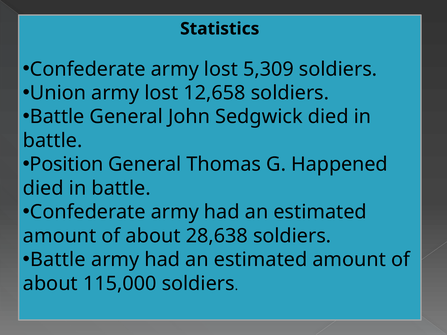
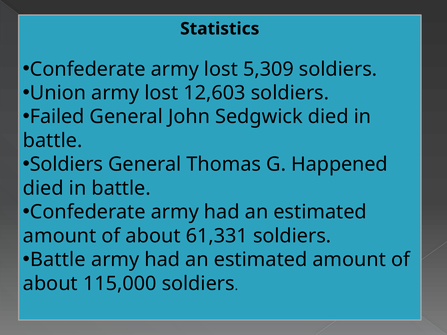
12,658: 12,658 -> 12,603
Battle at (57, 117): Battle -> Failed
Position at (67, 165): Position -> Soldiers
28,638: 28,638 -> 61,331
